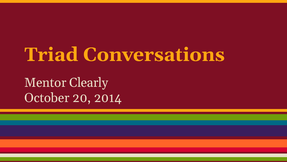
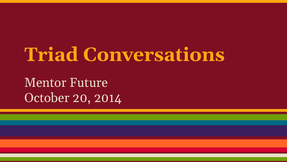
Clearly: Clearly -> Future
